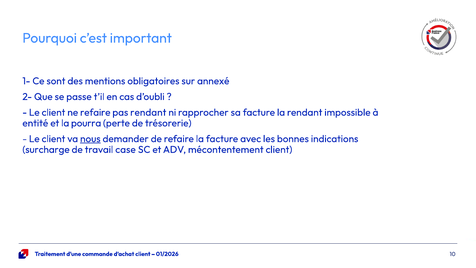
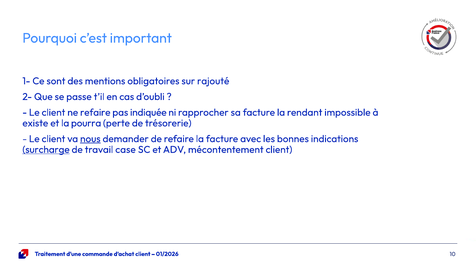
annexé: annexé -> rajouté
pas rendant: rendant -> indiquée
entité: entité -> existe
surcharge underline: none -> present
